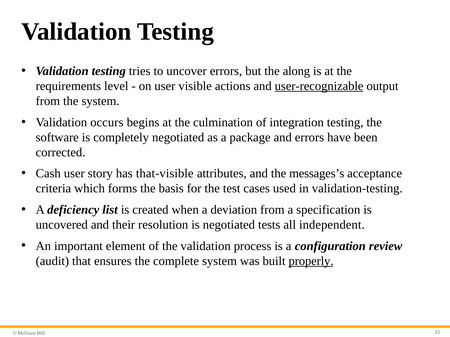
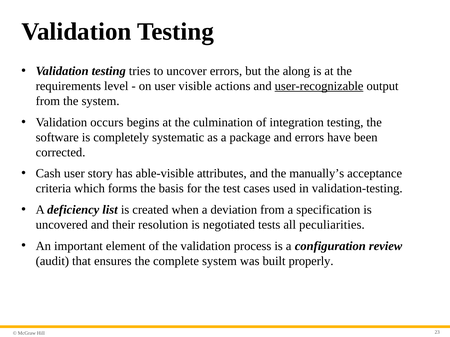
completely negotiated: negotiated -> systematic
that-visible: that-visible -> able-visible
messages’s: messages’s -> manually’s
independent: independent -> peculiarities
properly underline: present -> none
